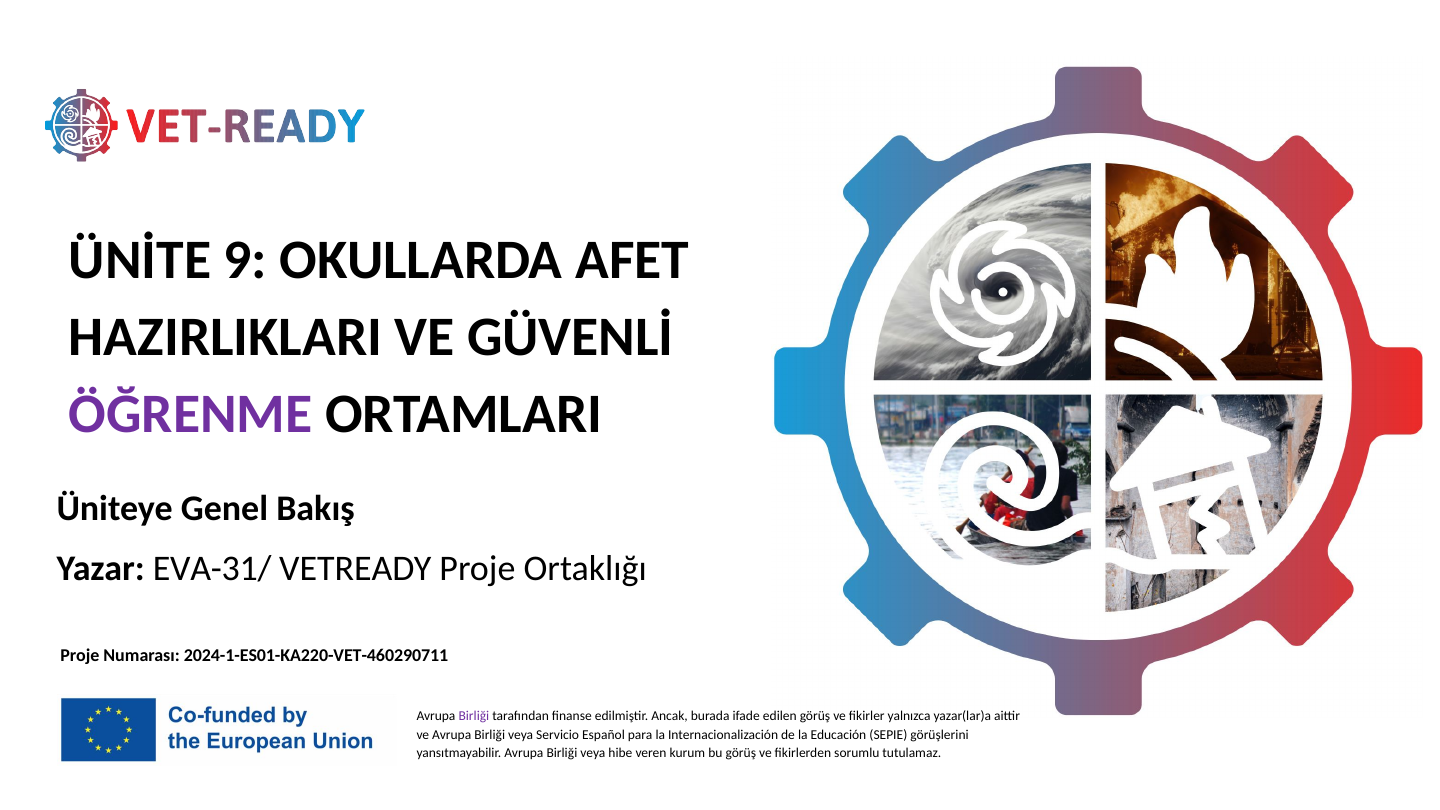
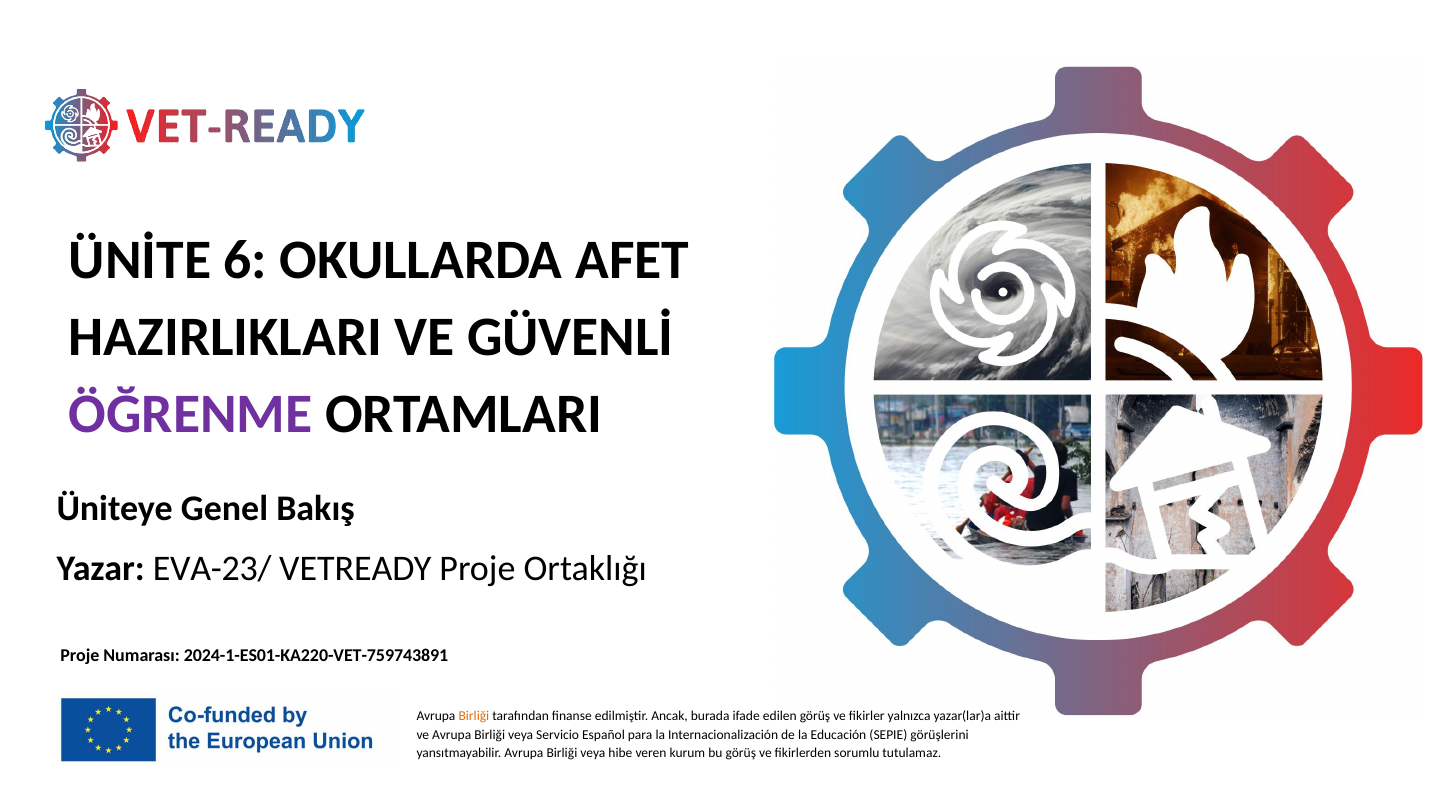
9: 9 -> 6
EVA-31/: EVA-31/ -> EVA-23/
2024-1-ES01-KA220-VET-460290711: 2024-1-ES01-KA220-VET-460290711 -> 2024-1-ES01-KA220-VET-759743891
Birliği at (474, 716) colour: purple -> orange
